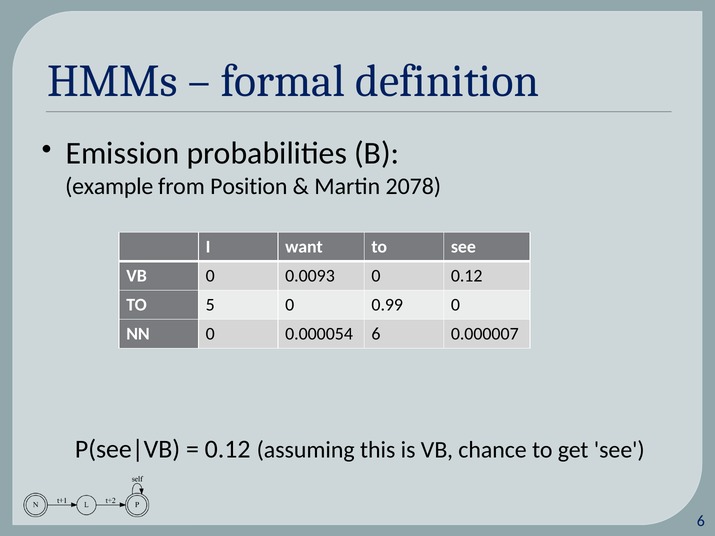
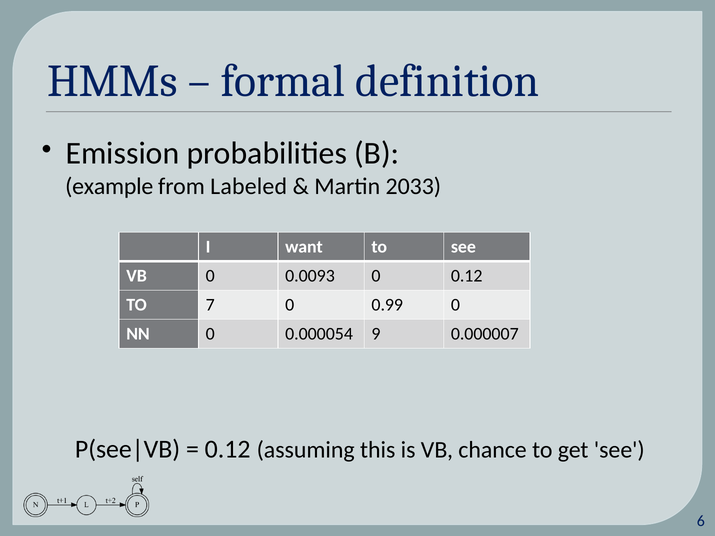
Position: Position -> Labeled
2078: 2078 -> 2033
5: 5 -> 7
0.000054 6: 6 -> 9
